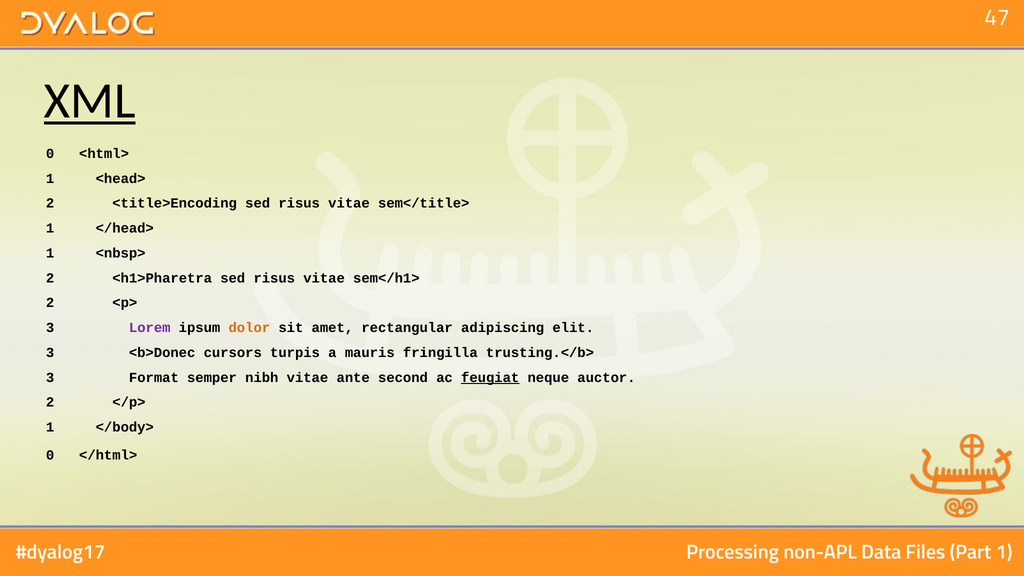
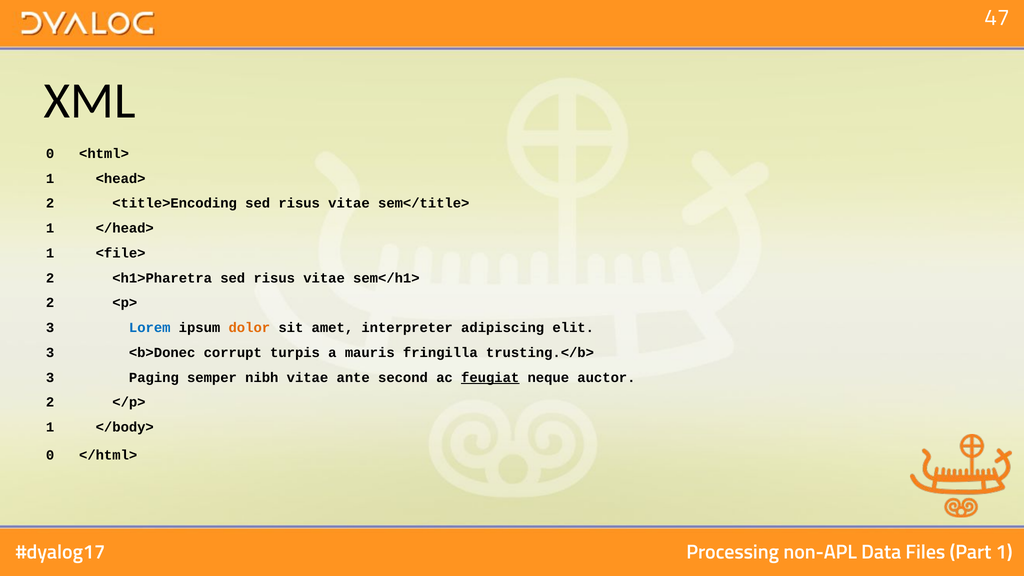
XML underline: present -> none
<nbsp>: <nbsp> -> <file>
Lorem colour: purple -> blue
rectangular: rectangular -> interpreter
cursors: cursors -> corrupt
Format: Format -> Paging
